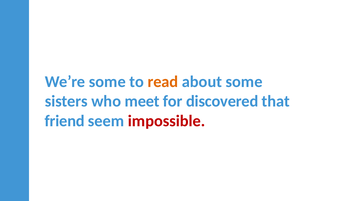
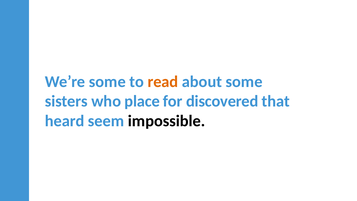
meet: meet -> place
friend: friend -> heard
impossible colour: red -> black
